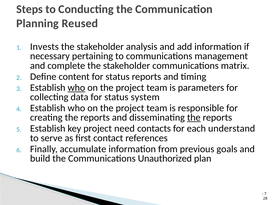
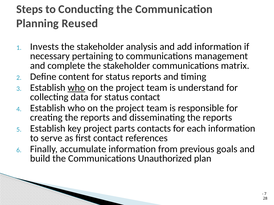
parameters: parameters -> understand
status system: system -> contact
the at (194, 118) underline: present -> none
need: need -> parts
each understand: understand -> information
